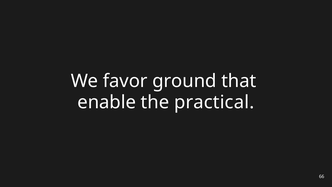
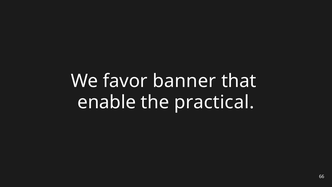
ground: ground -> banner
